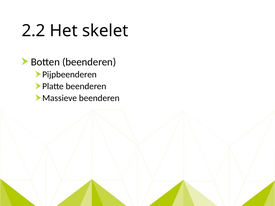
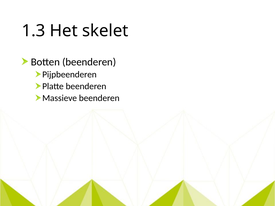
2.2: 2.2 -> 1.3
